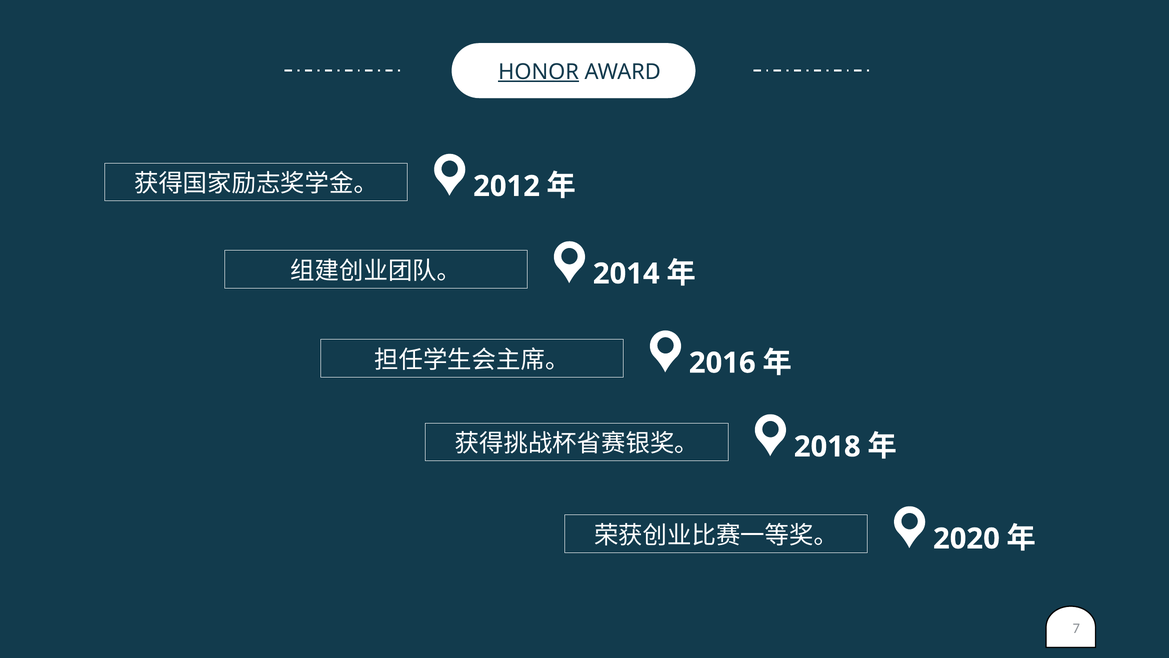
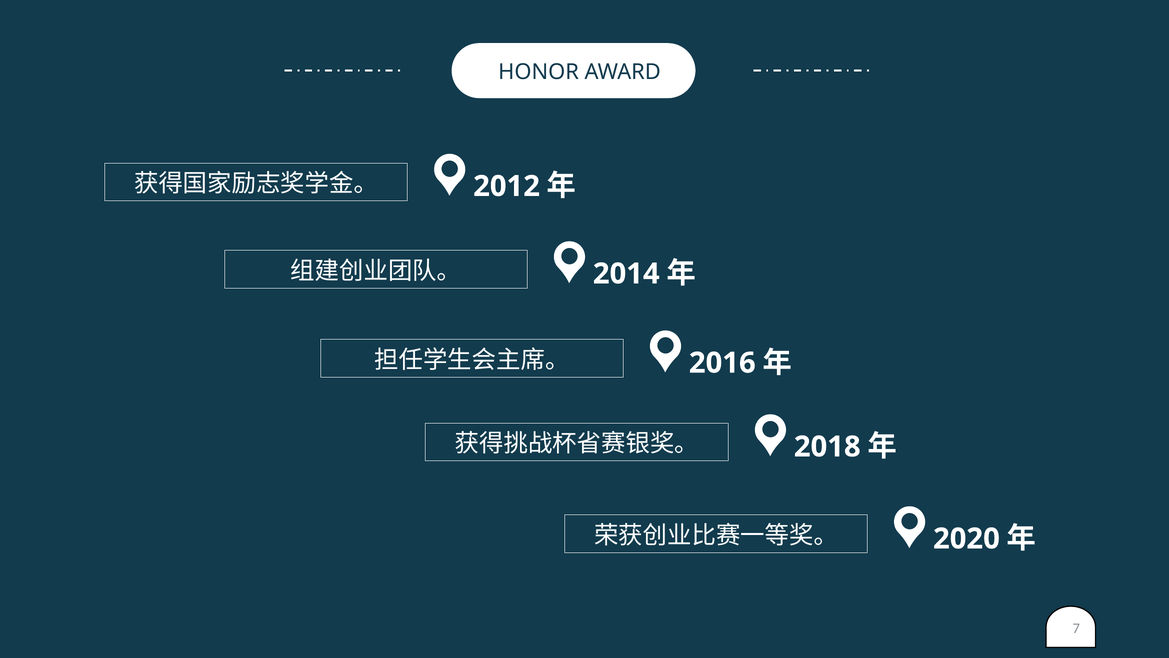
HONOR underline: present -> none
